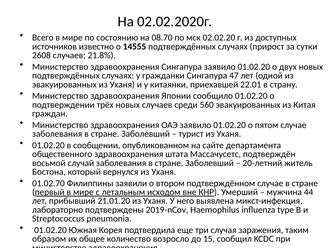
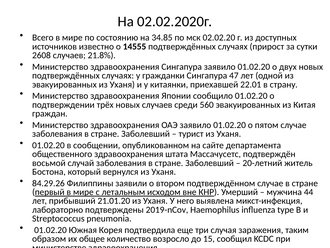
08.70: 08.70 -> 34.85
01.02.70: 01.02.70 -> 84.29.26
